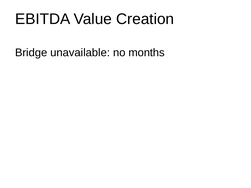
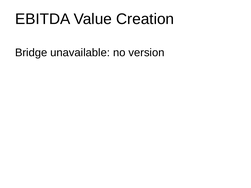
months: months -> version
